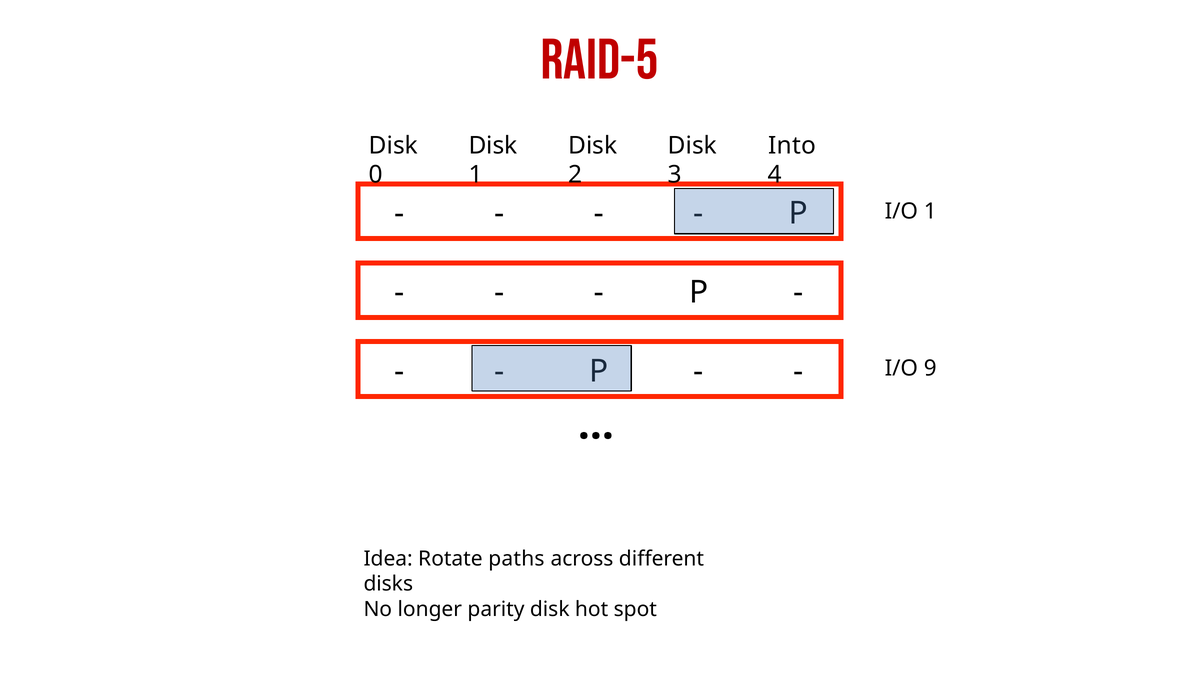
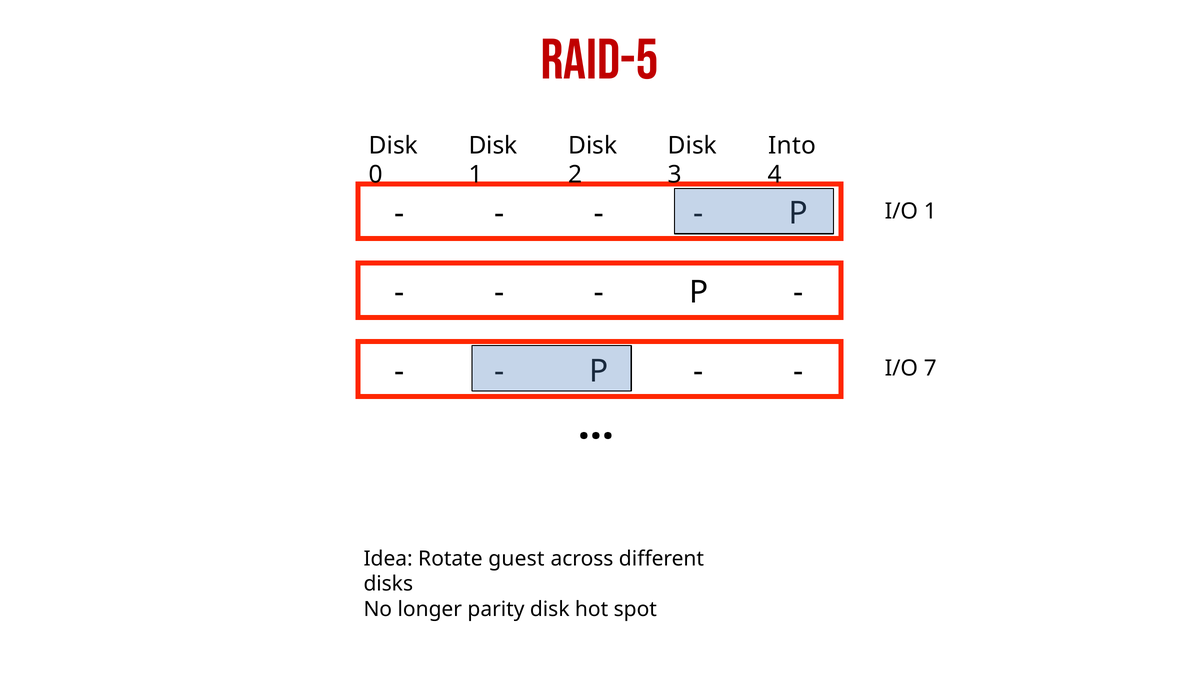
9: 9 -> 7
paths: paths -> guest
